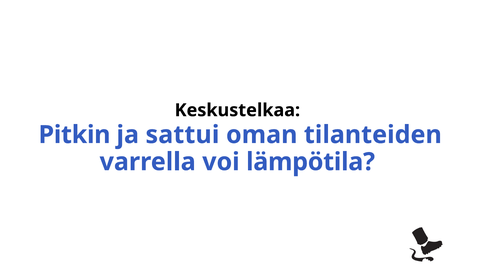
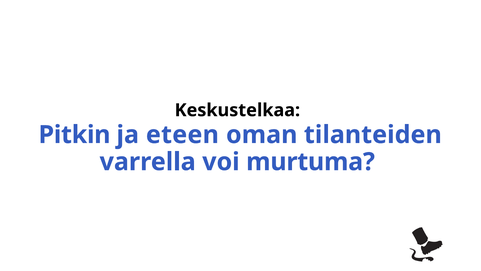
sattui: sattui -> eteen
lämpötila: lämpötila -> murtuma
